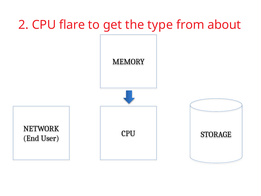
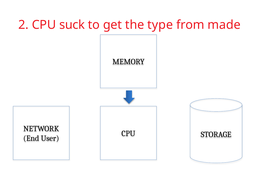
flare: flare -> suck
about: about -> made
